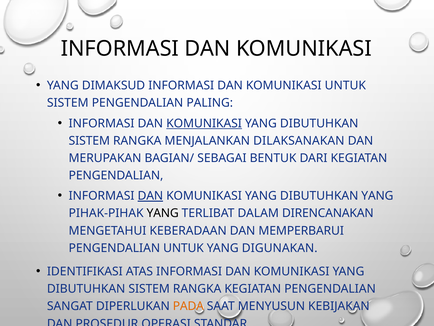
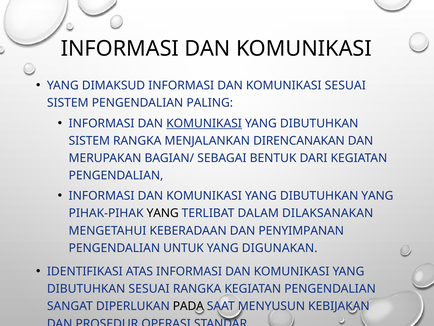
KOMUNIKASI UNTUK: UNTUK -> SESUAI
DILAKSANAKAN: DILAKSANAKAN -> DIRENCANAKAN
DAN at (150, 196) underline: present -> none
DIRENCANAKAN: DIRENCANAKAN -> DILAKSANAKAN
MEMPERBARUI: MEMPERBARUI -> PENYIMPANAN
SISTEM at (149, 288): SISTEM -> SESUAI
PADA colour: orange -> black
